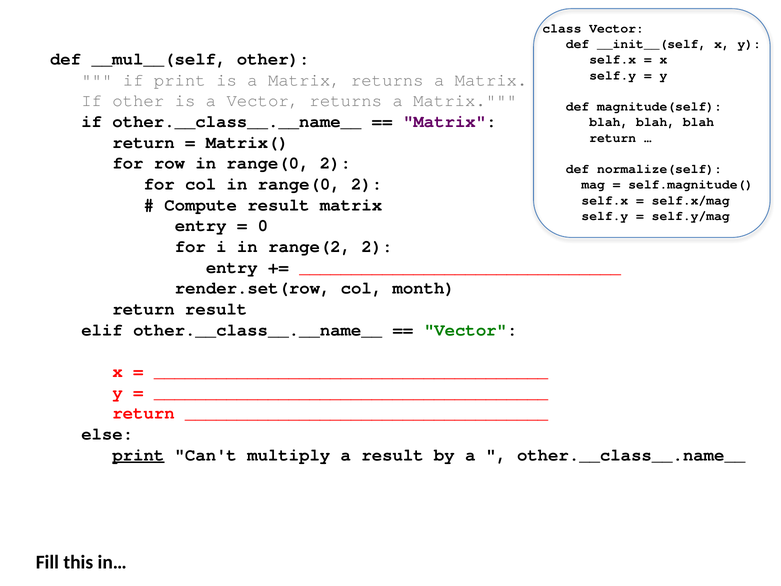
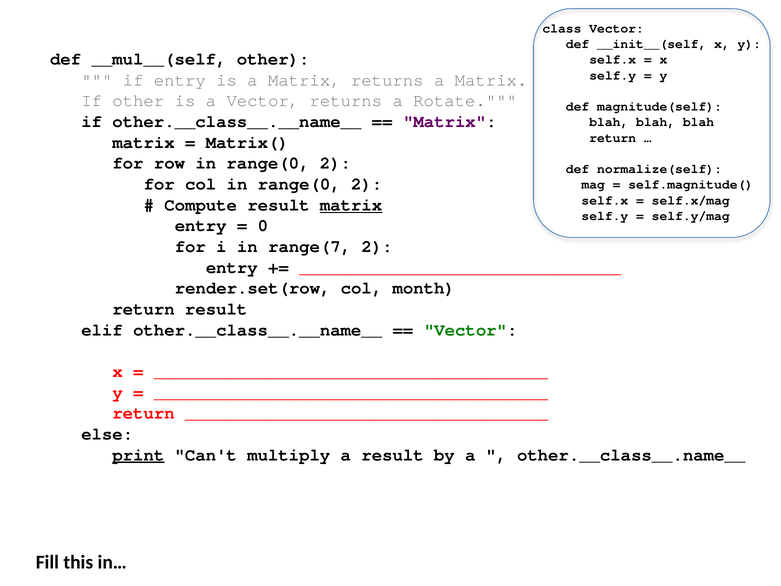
if print: print -> entry
Vector returns a Matrix: Matrix -> Rotate
return at (144, 142): return -> matrix
matrix at (351, 205) underline: none -> present
range(2: range(2 -> range(7
